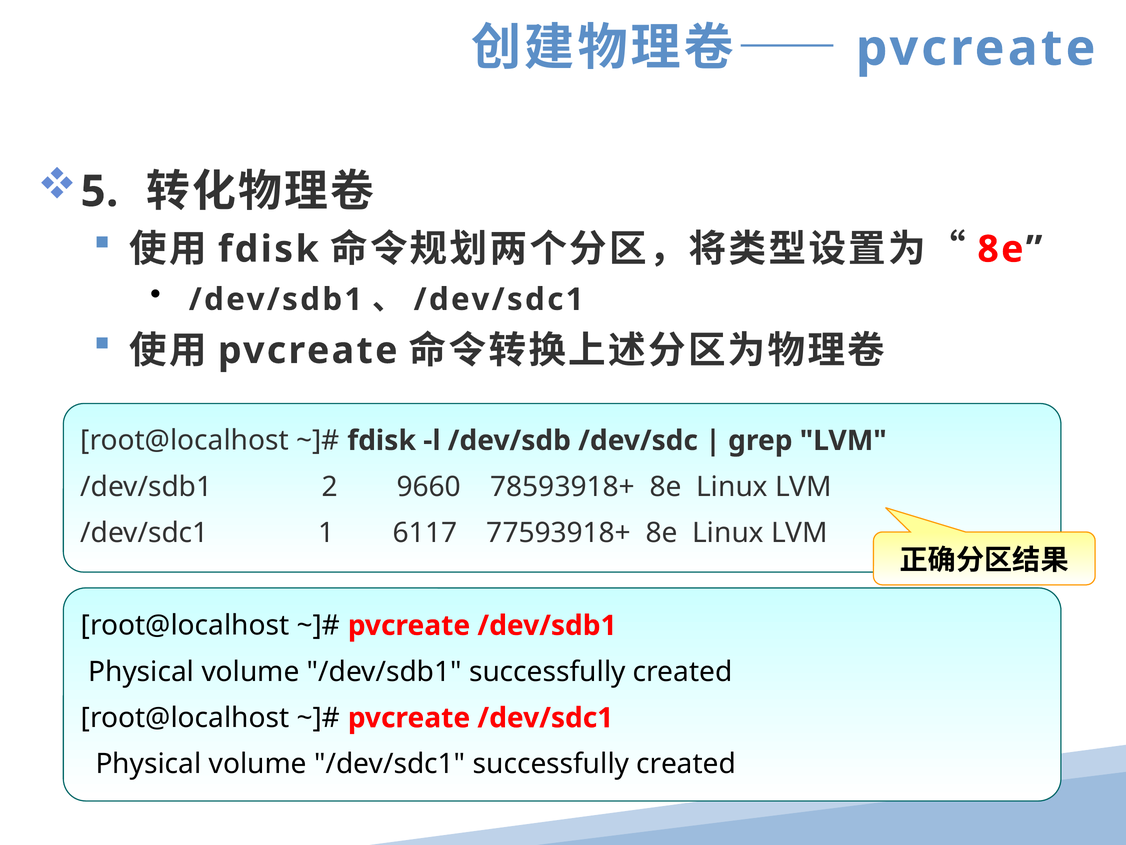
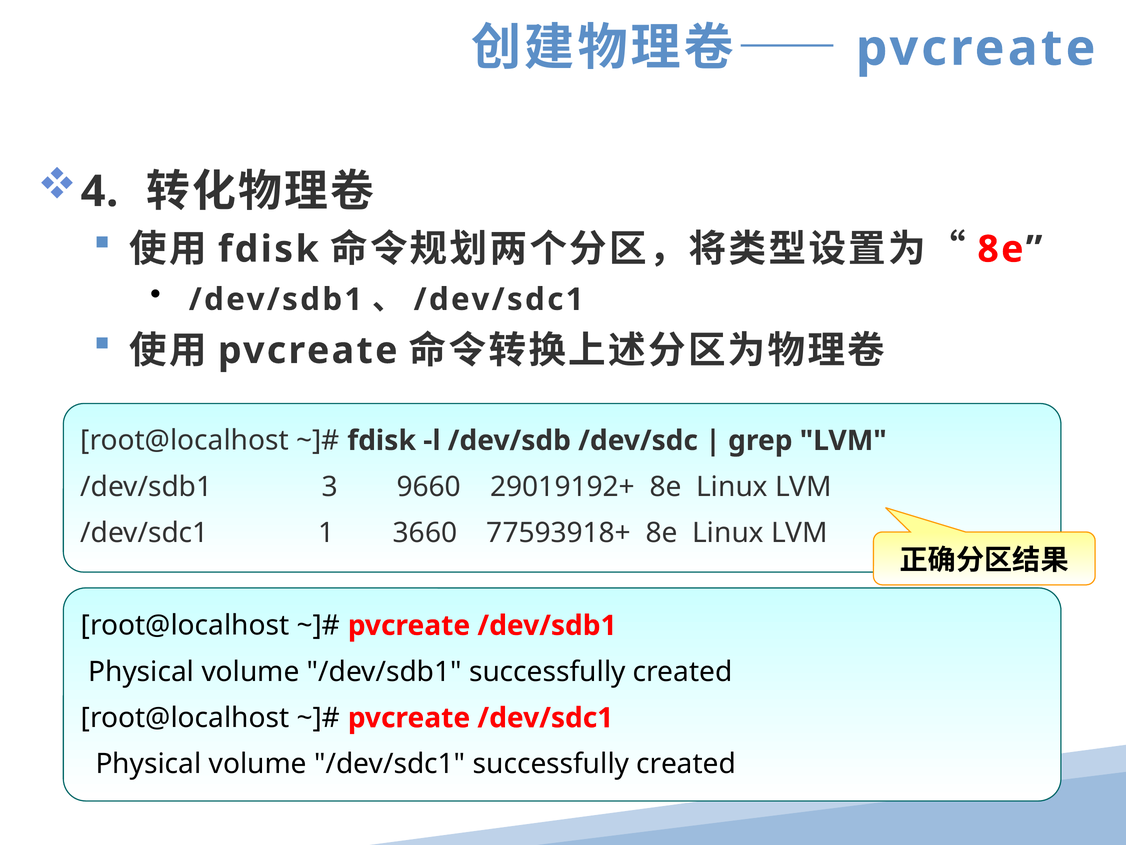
5: 5 -> 4
2: 2 -> 3
78593918+: 78593918+ -> 29019192+
6117: 6117 -> 3660
